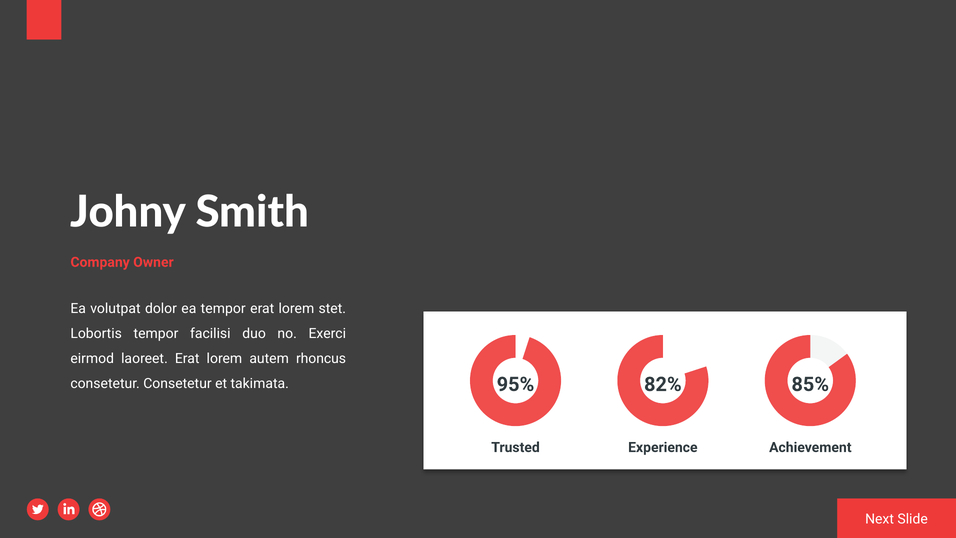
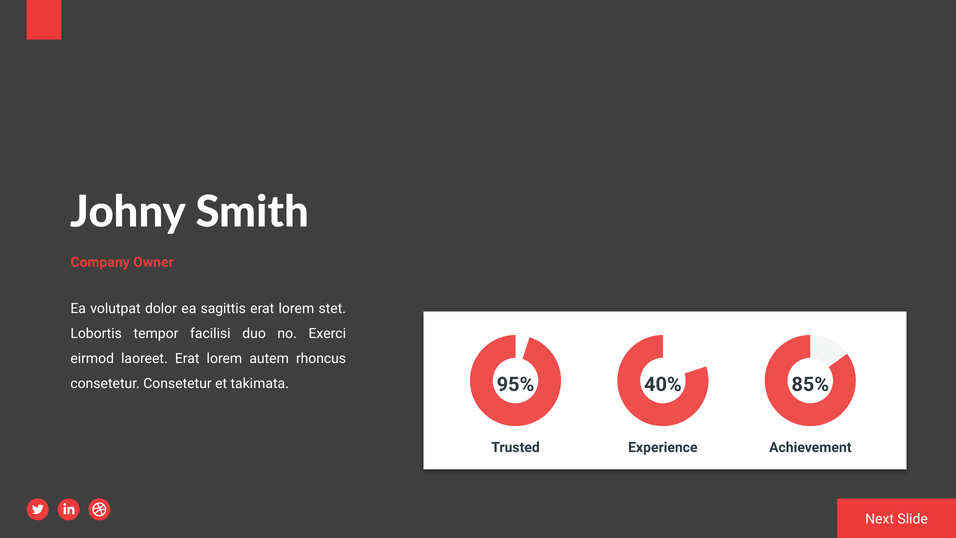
ea tempor: tempor -> sagittis
82%: 82% -> 40%
